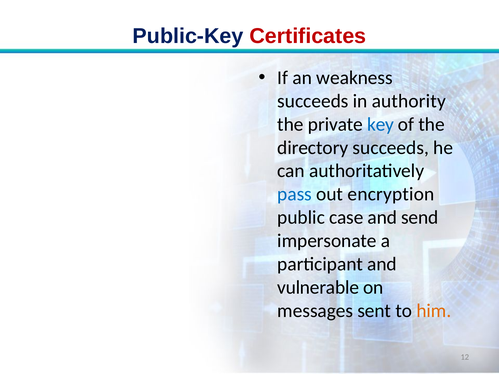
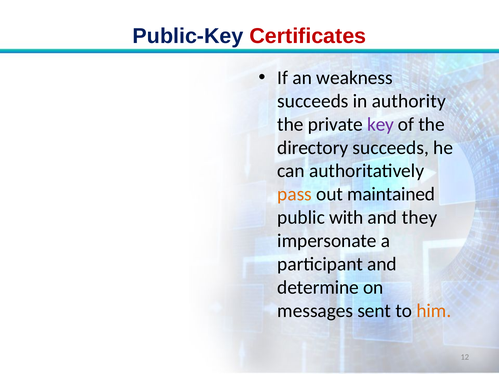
key colour: blue -> purple
pass colour: blue -> orange
encryption: encryption -> maintained
case: case -> with
send: send -> they
vulnerable: vulnerable -> determine
